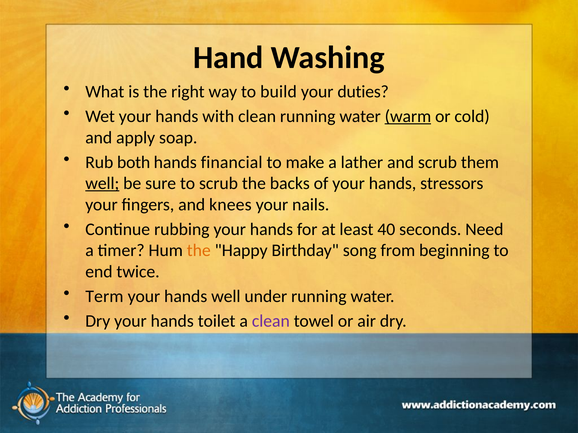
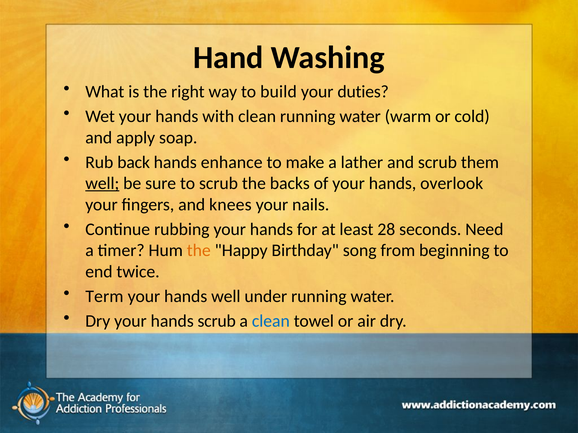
warm underline: present -> none
both: both -> back
financial: financial -> enhance
stressors: stressors -> overlook
40: 40 -> 28
hands toilet: toilet -> scrub
clean at (271, 321) colour: purple -> blue
